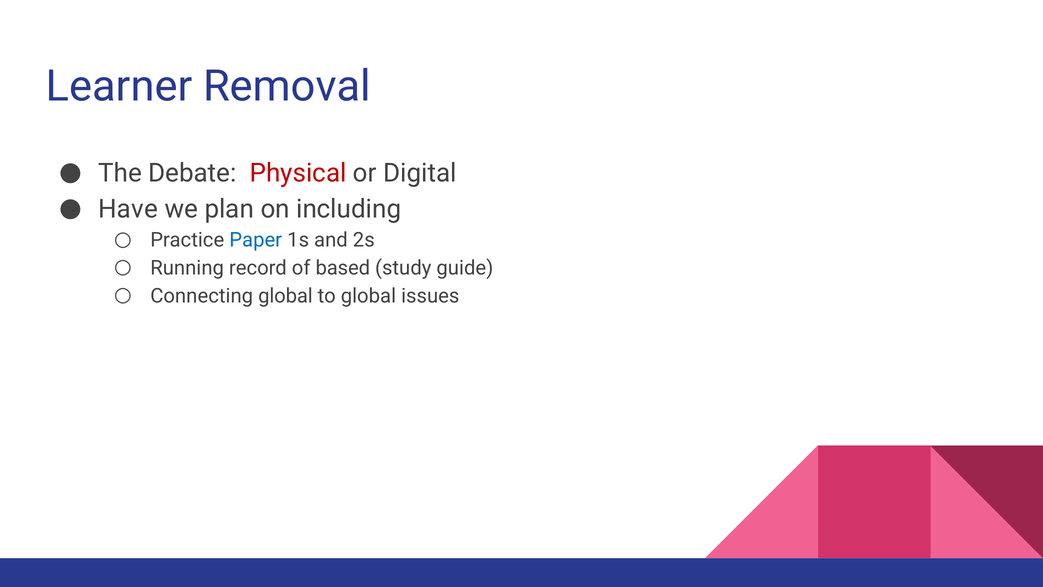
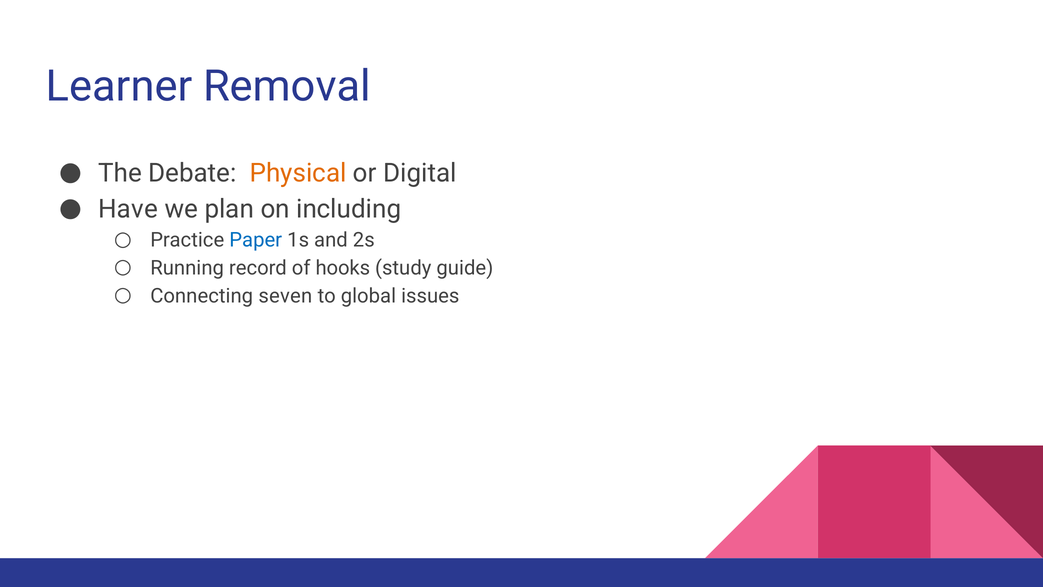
Physical colour: red -> orange
based: based -> hooks
Connecting global: global -> seven
